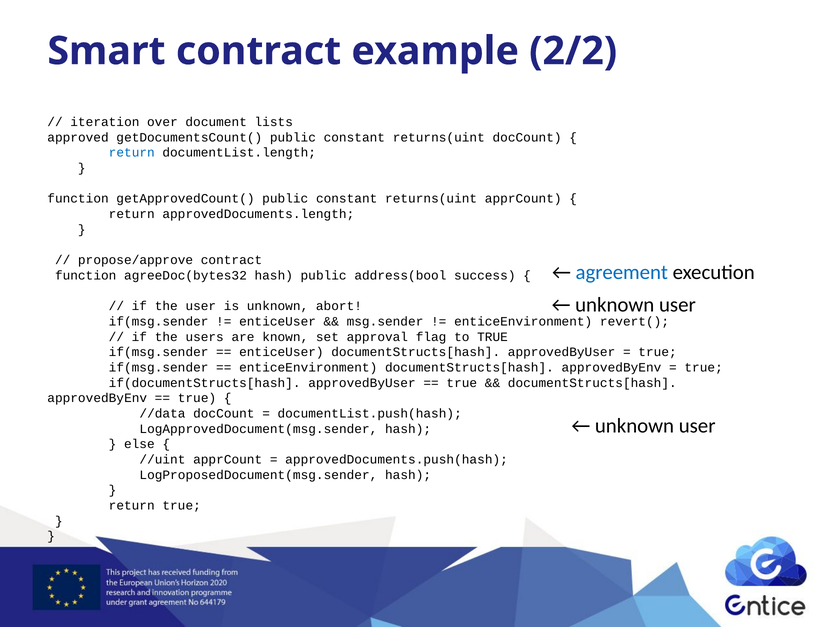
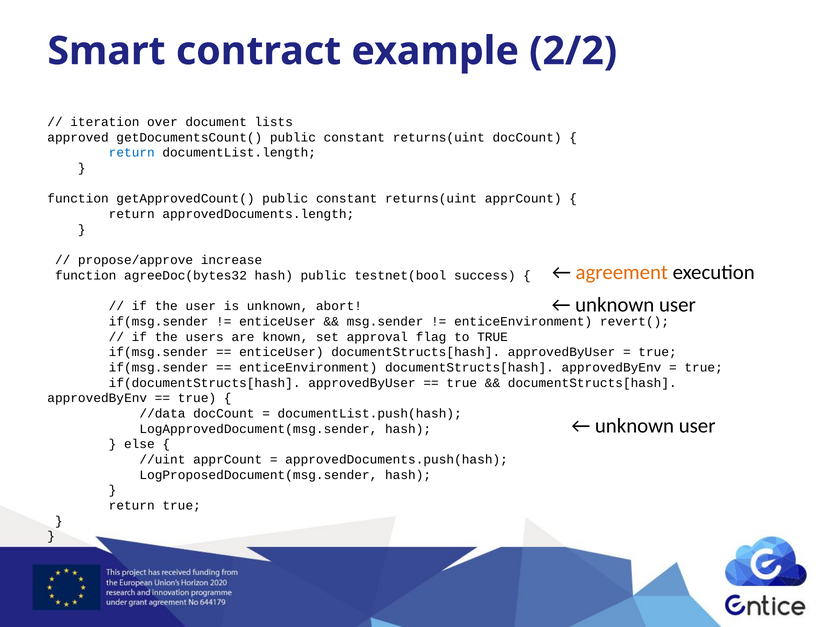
propose/approve contract: contract -> increase
agreement colour: blue -> orange
address(bool: address(bool -> testnet(bool
